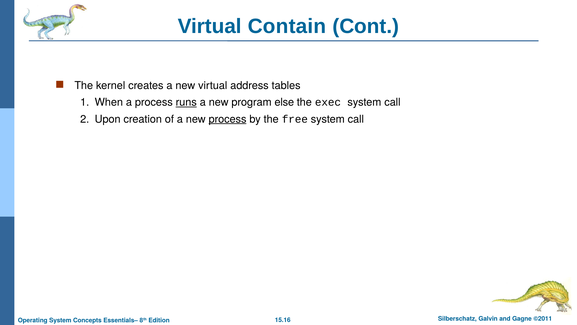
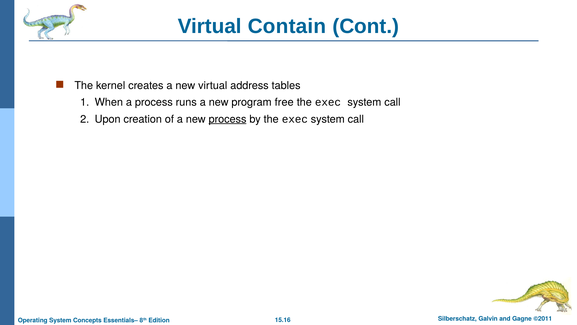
runs underline: present -> none
else: else -> free
by the free: free -> exec
